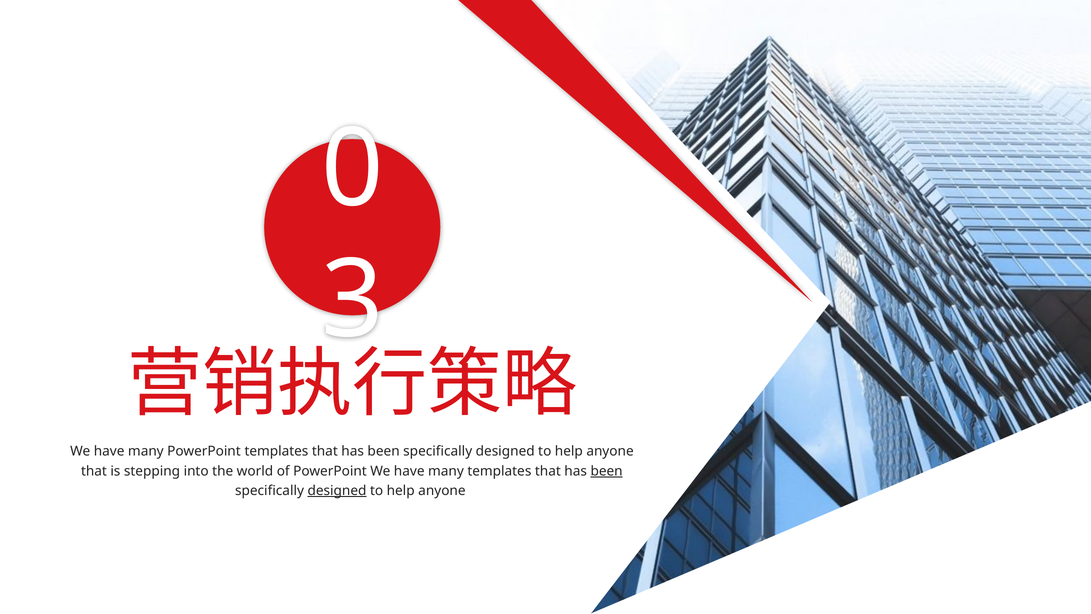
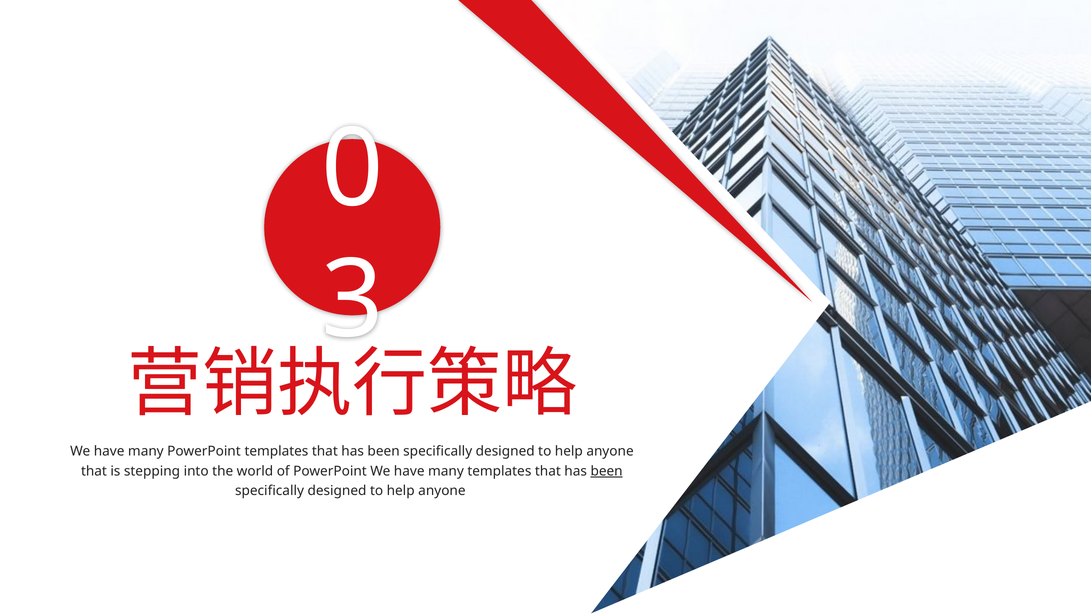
designed at (337, 490) underline: present -> none
